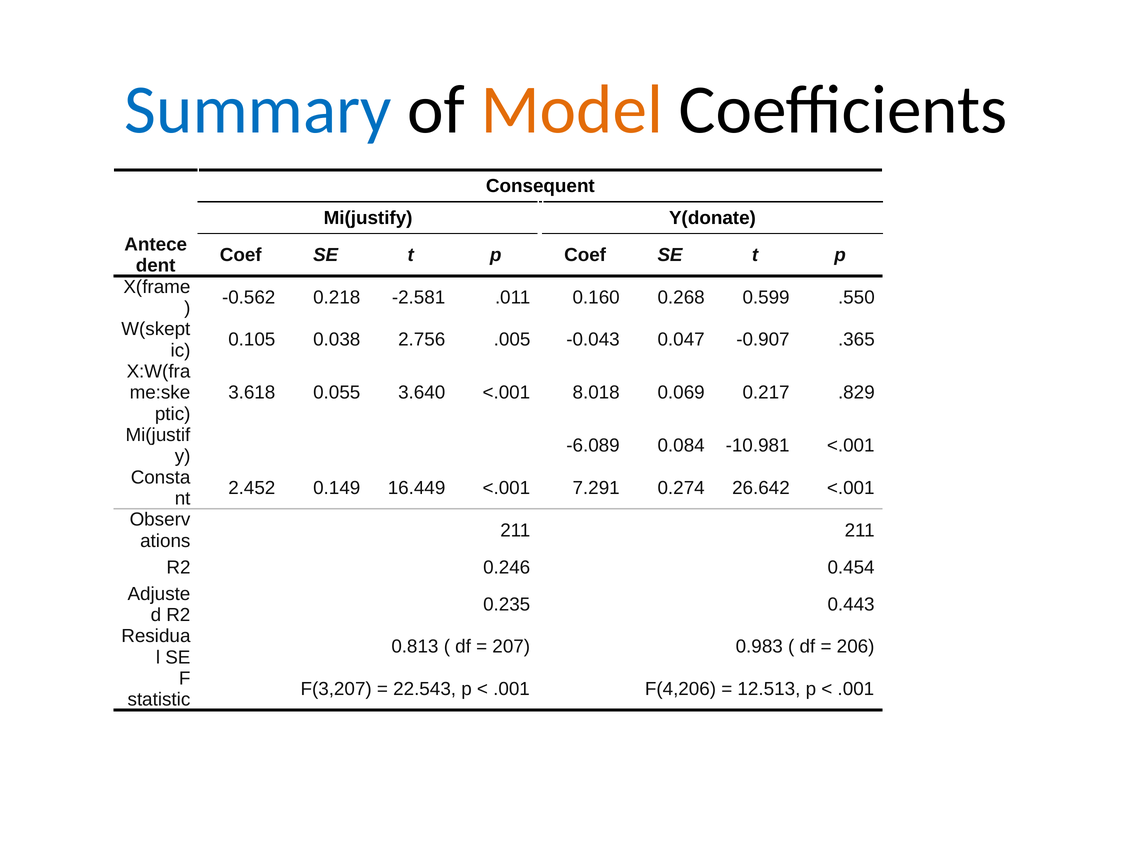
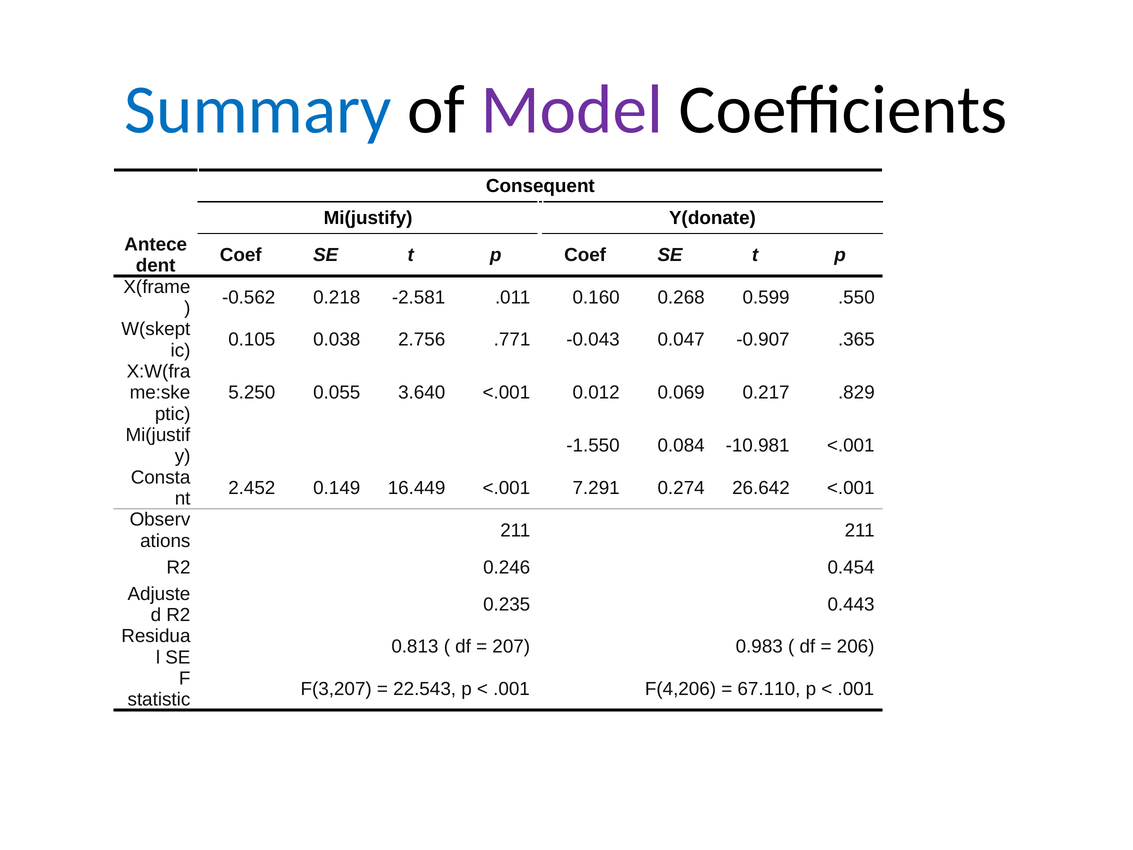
Model colour: orange -> purple
.005: .005 -> .771
3.618: 3.618 -> 5.250
8.018: 8.018 -> 0.012
-6.089: -6.089 -> -1.550
12.513: 12.513 -> 67.110
